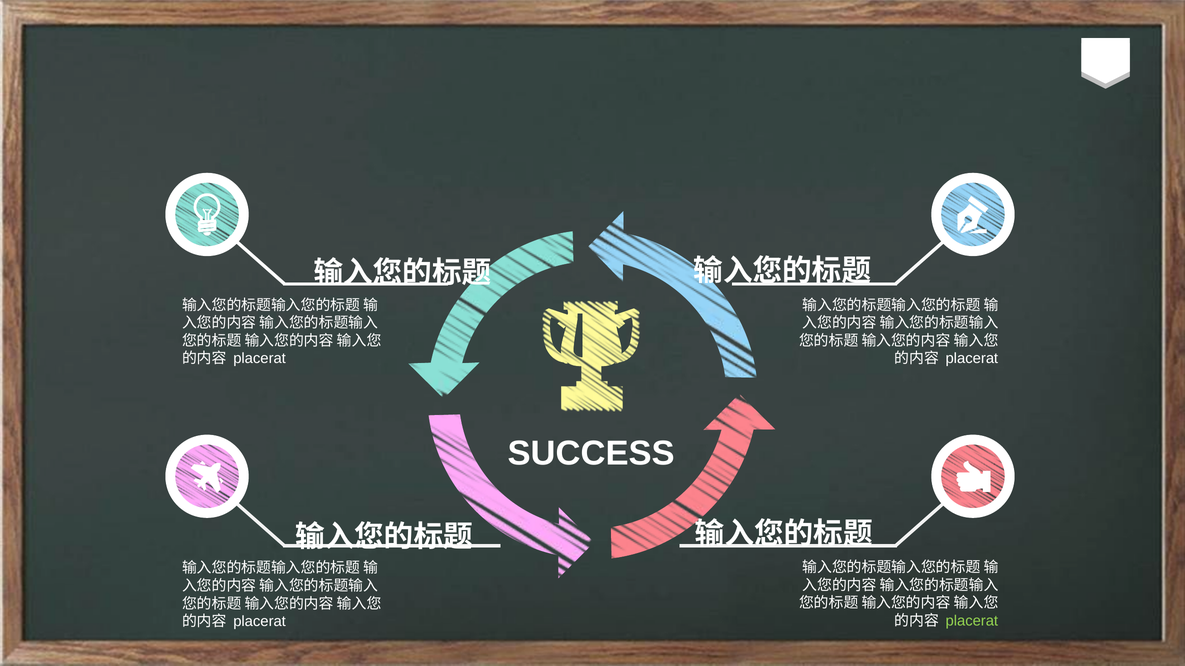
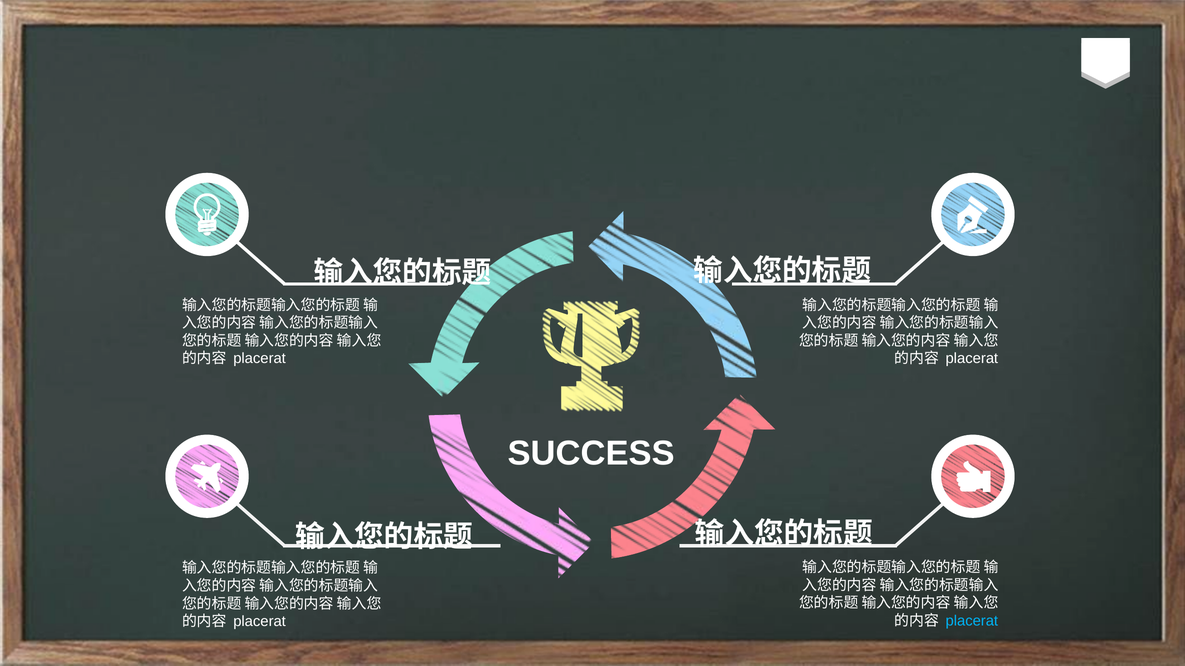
placerat at (972, 621) colour: light green -> light blue
